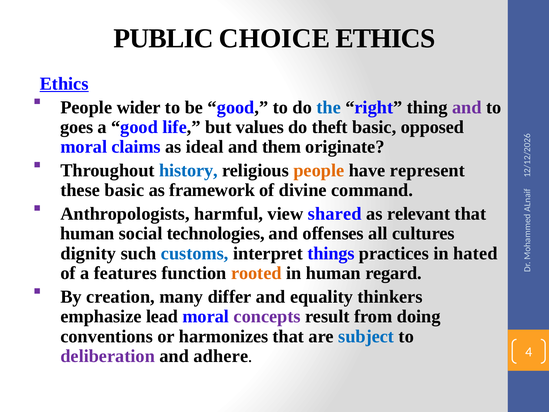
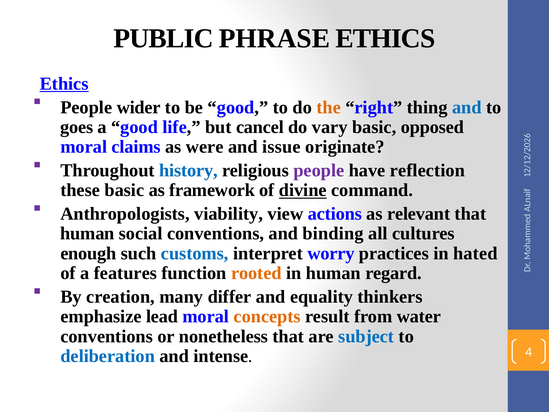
CHOICE: CHOICE -> PHRASE
the colour: blue -> orange
and at (467, 107) colour: purple -> blue
values: values -> cancel
theft: theft -> vary
ideal: ideal -> were
them: them -> issue
people at (319, 170) colour: orange -> purple
represent: represent -> reflection
divine underline: none -> present
harmful: harmful -> viability
shared: shared -> actions
social technologies: technologies -> conventions
offenses: offenses -> binding
dignity: dignity -> enough
things: things -> worry
concepts colour: purple -> orange
doing: doing -> water
harmonizes: harmonizes -> nonetheless
deliberation colour: purple -> blue
adhere: adhere -> intense
